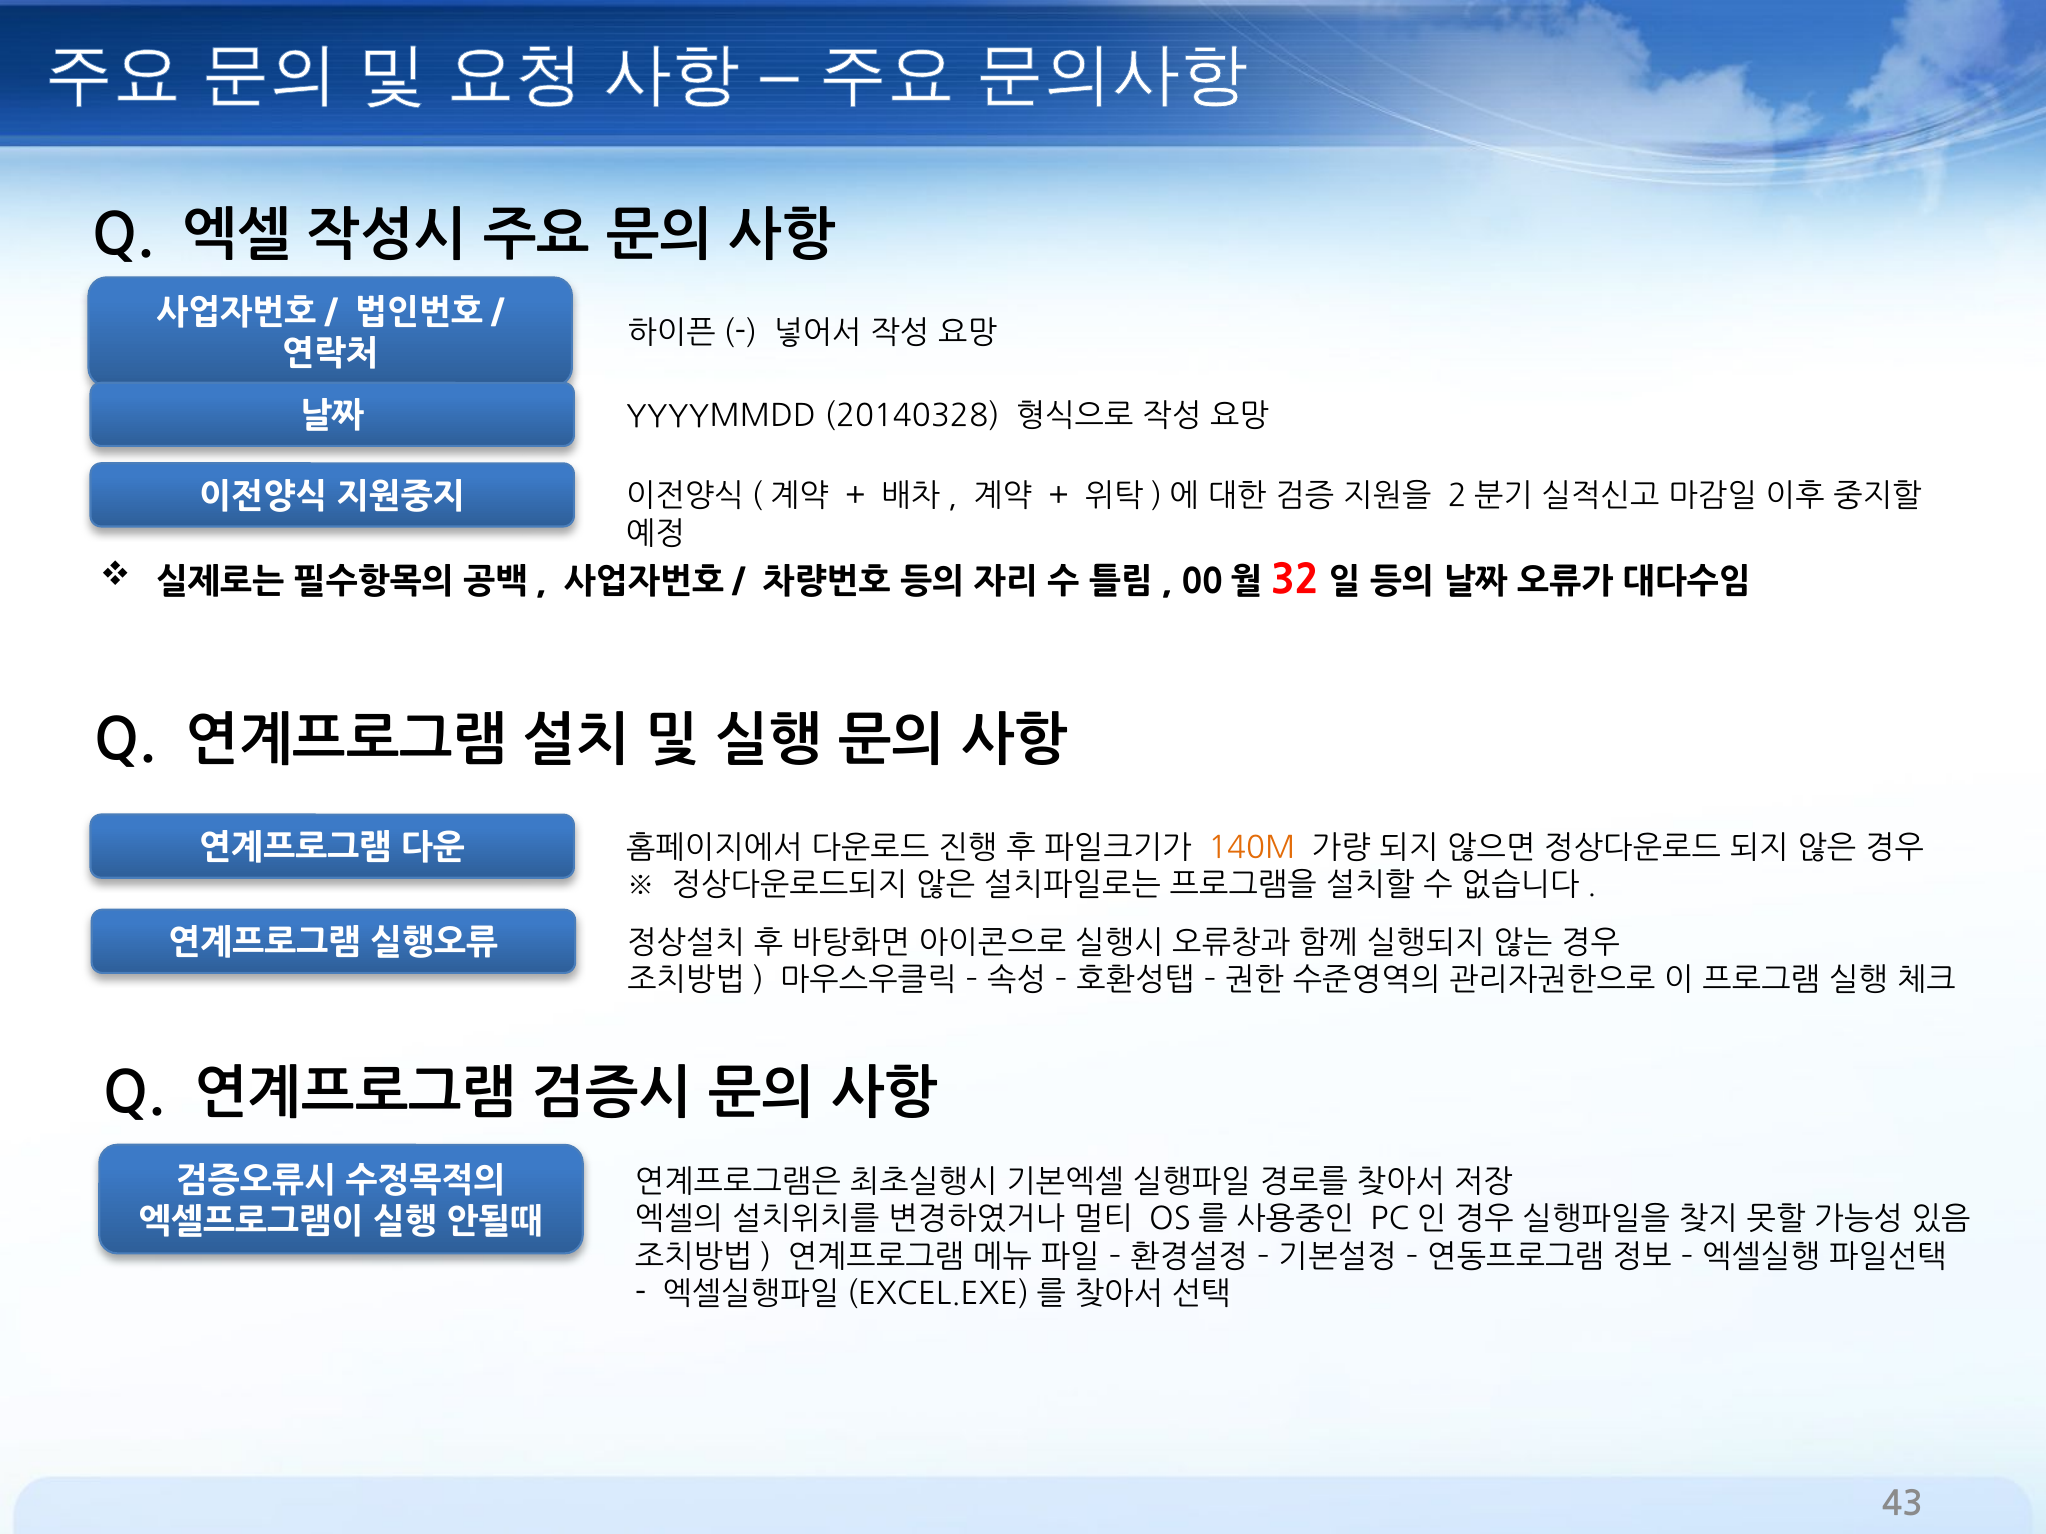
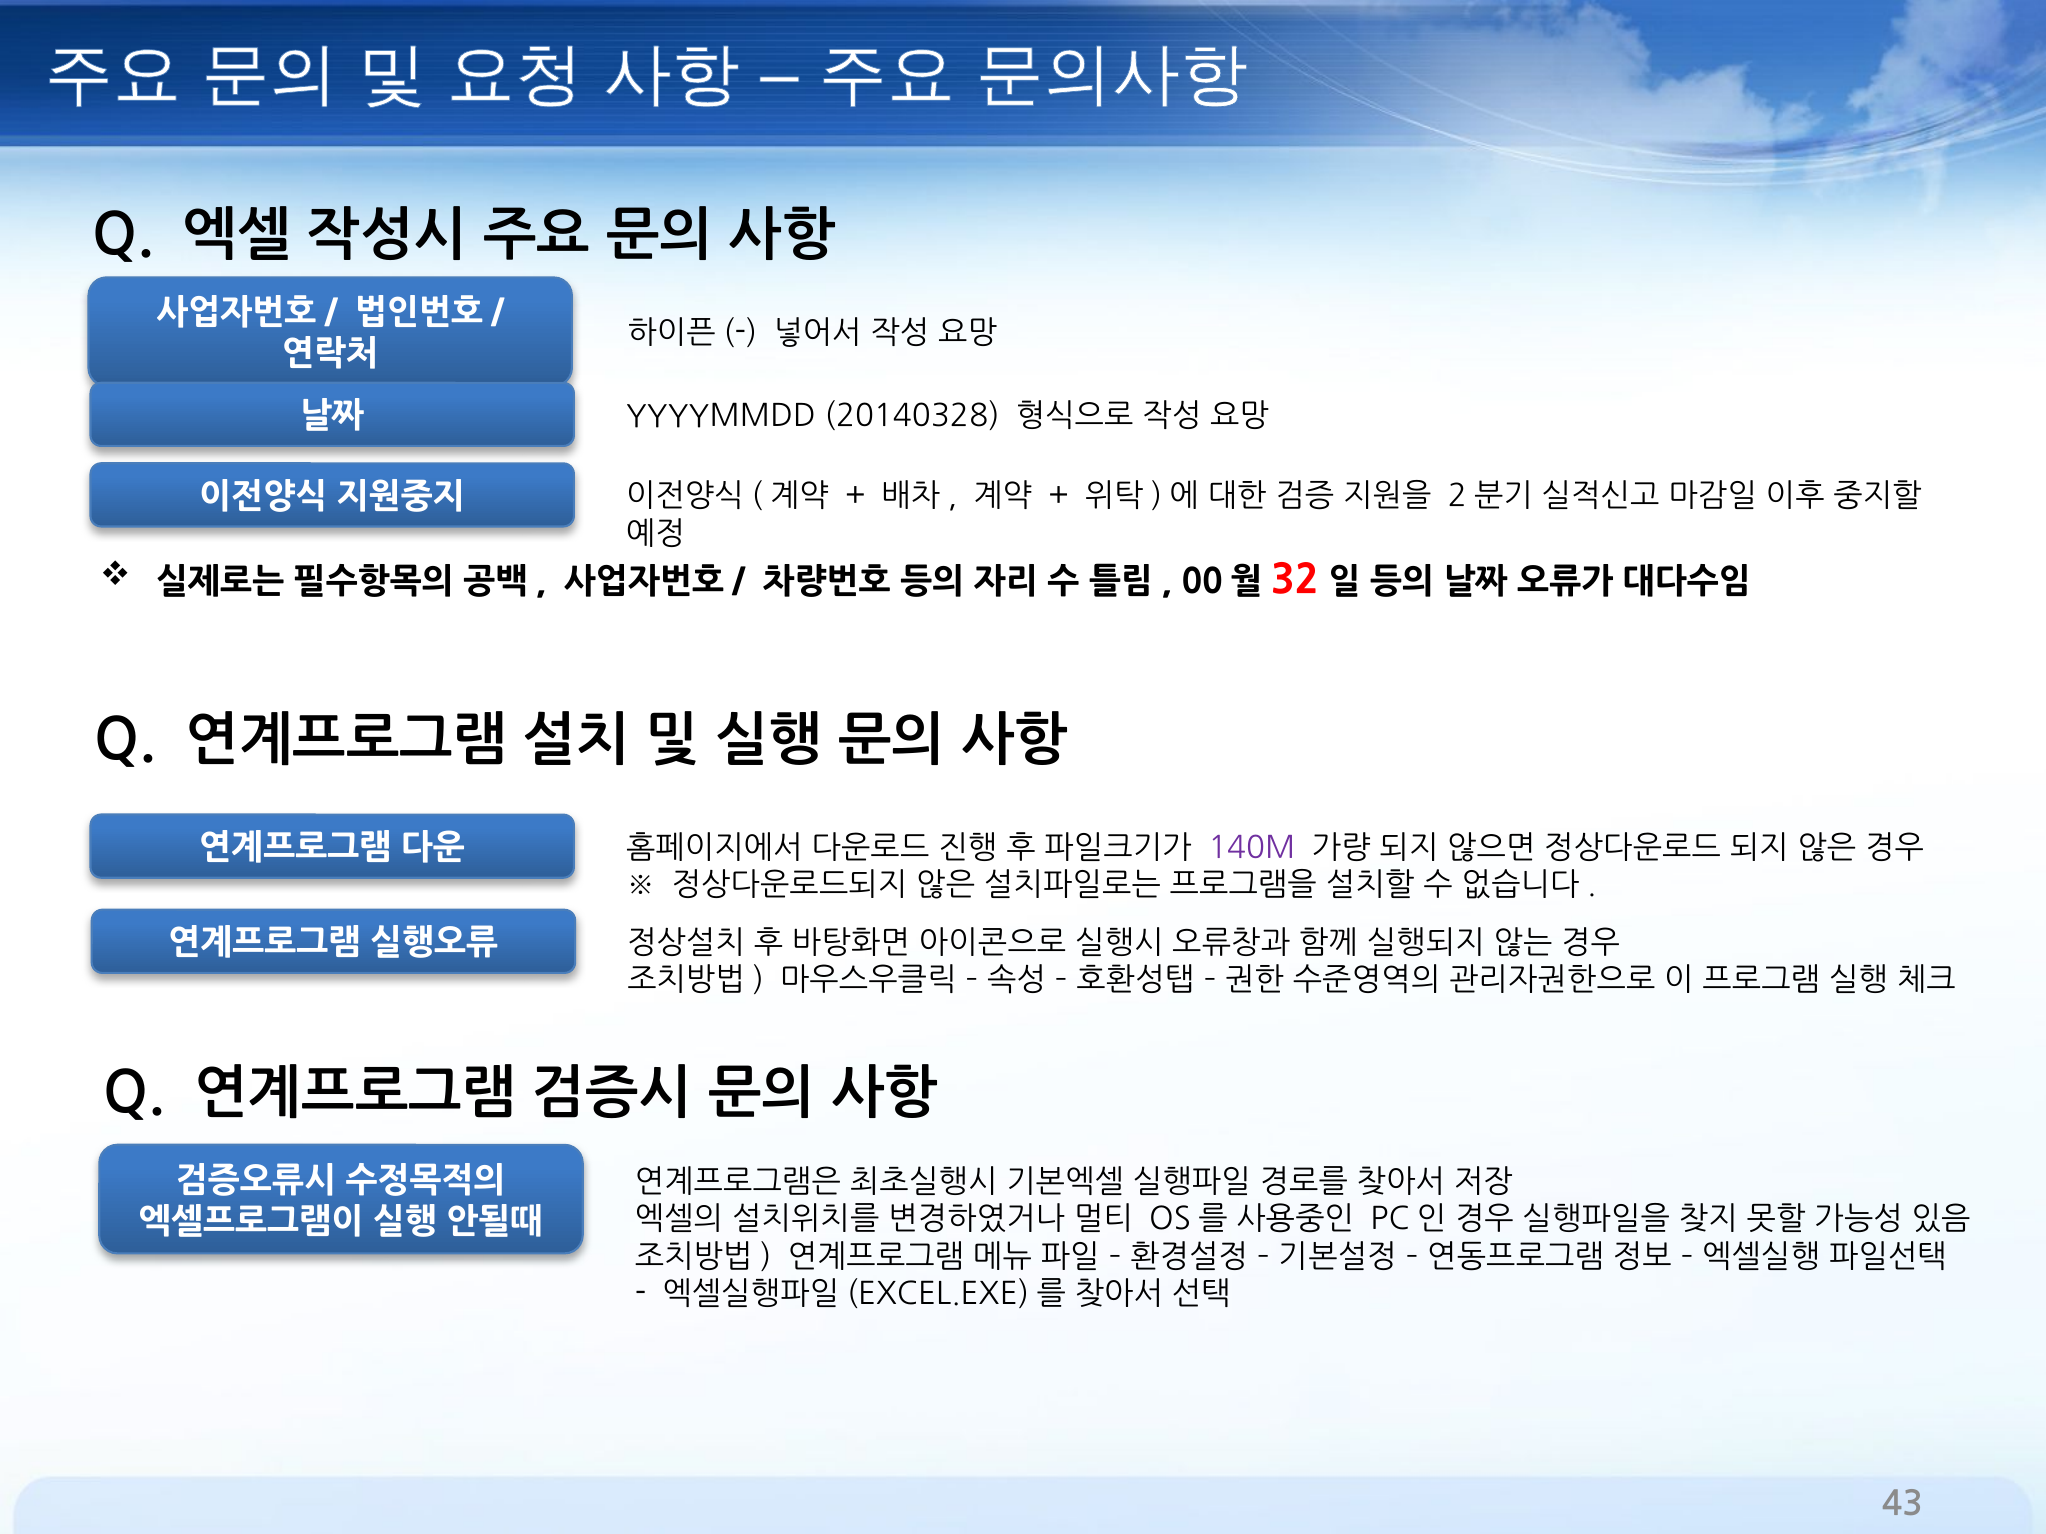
140M colour: orange -> purple
